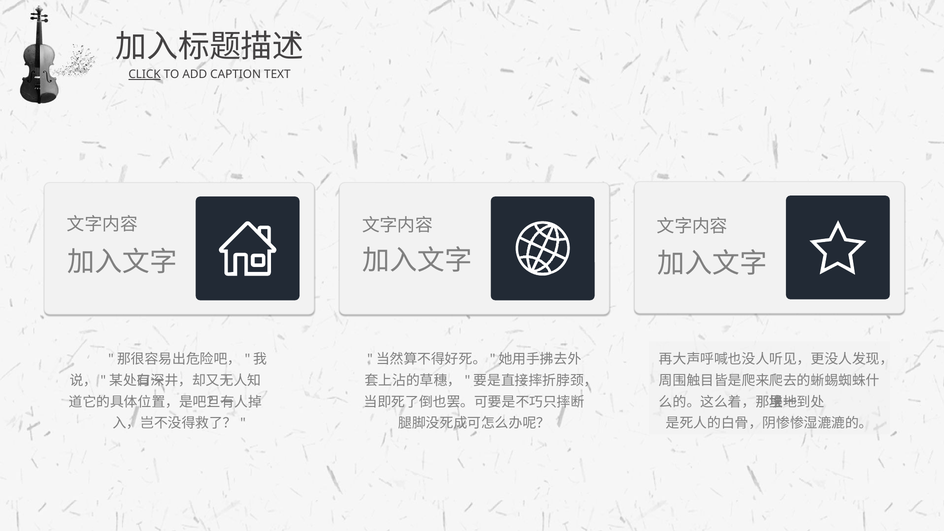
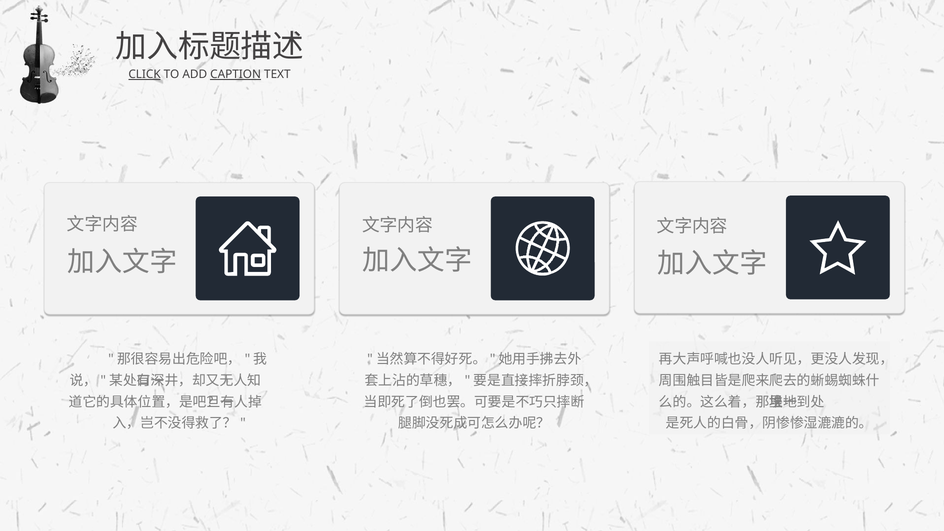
CAPTION underline: none -> present
